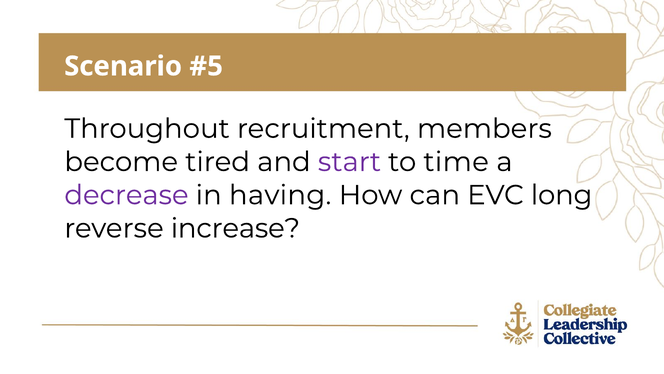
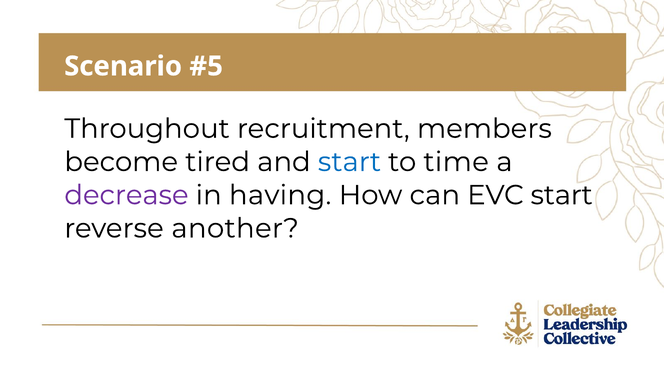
start at (349, 162) colour: purple -> blue
EVC long: long -> start
increase: increase -> another
